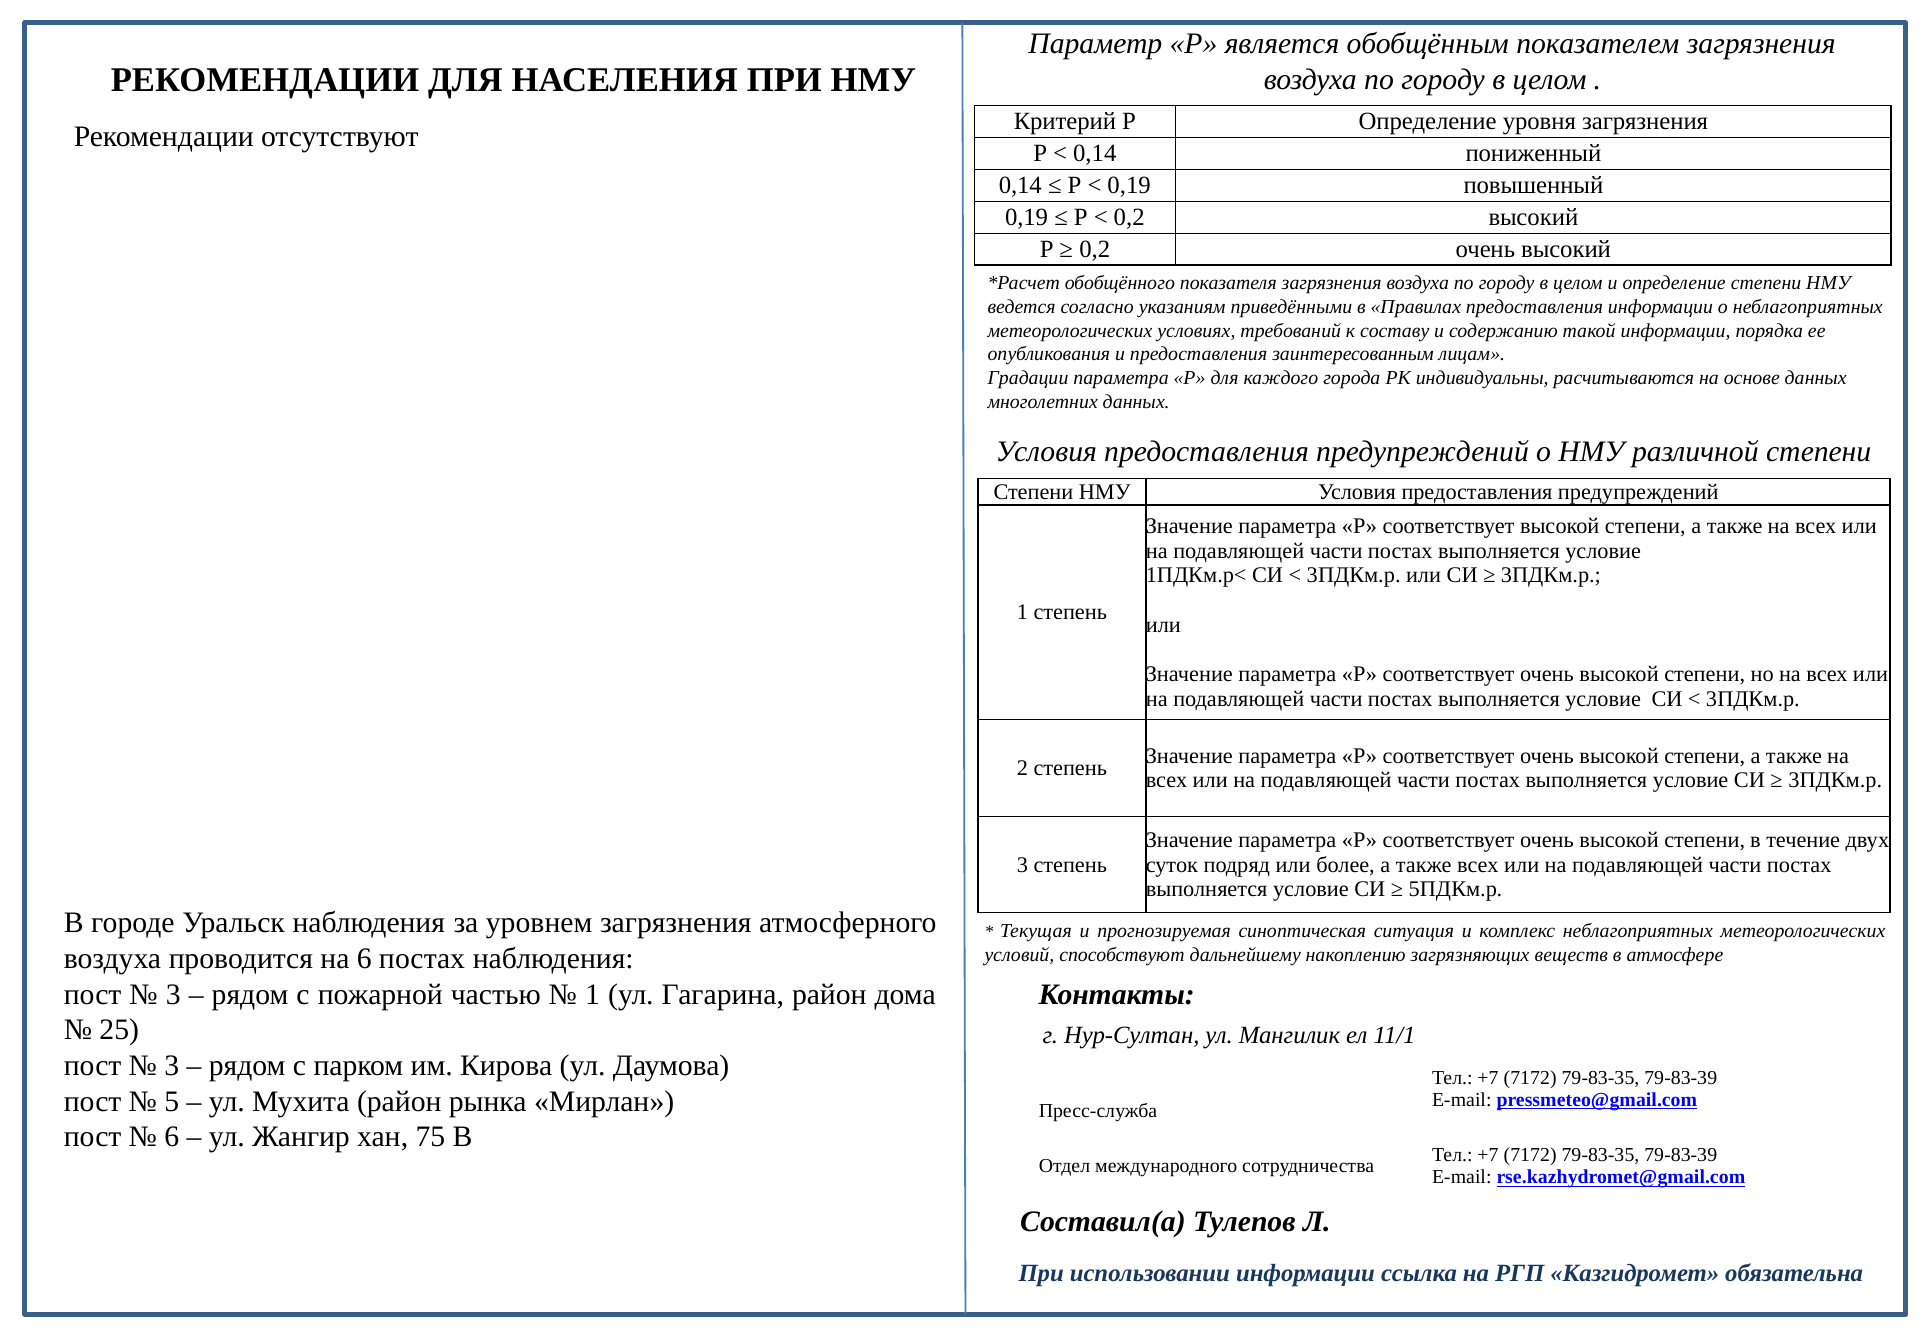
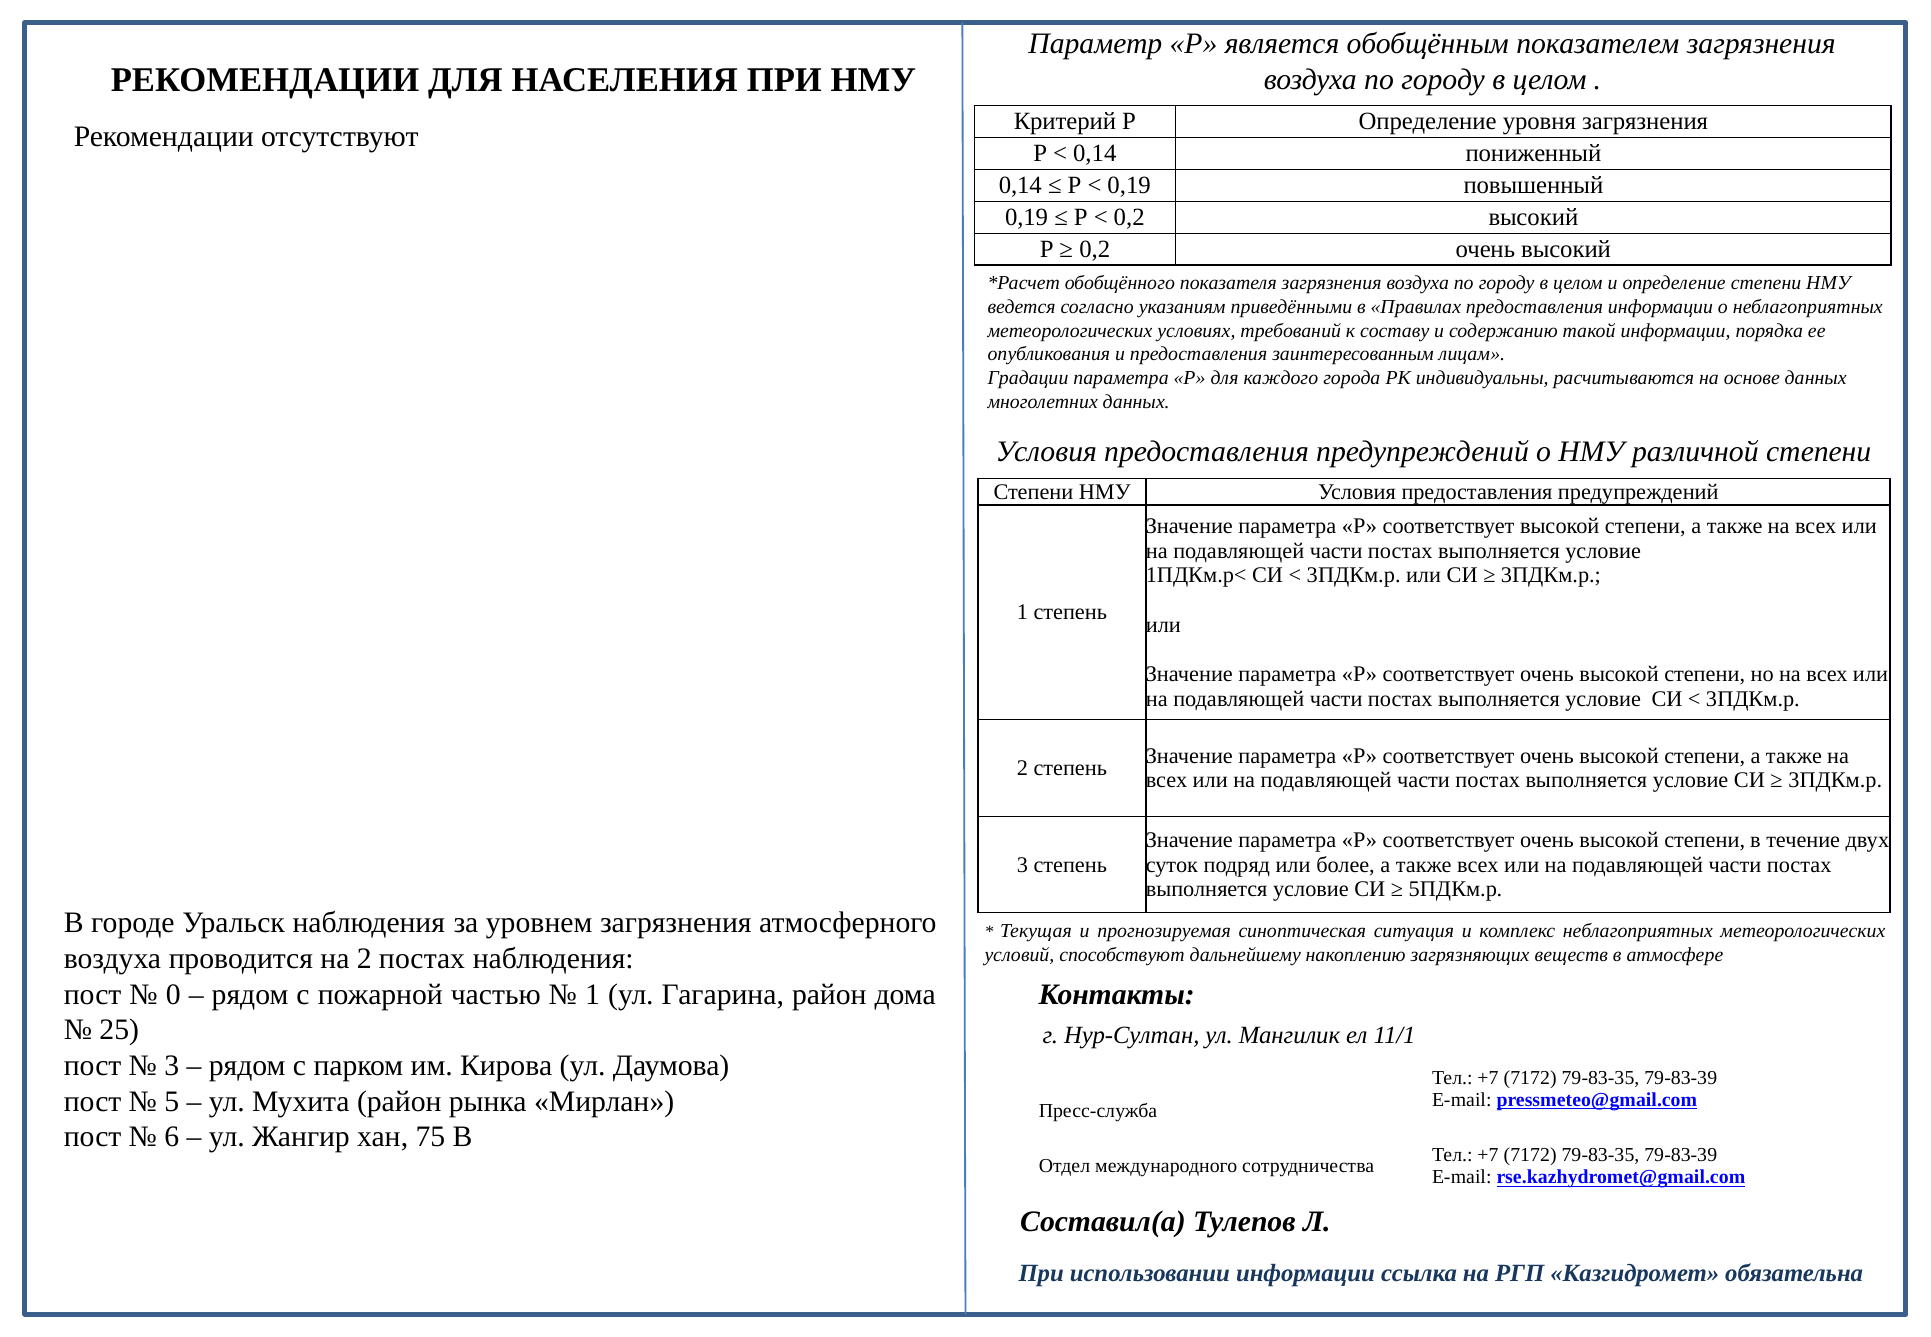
на 6: 6 -> 2
3 at (173, 994): 3 -> 0
